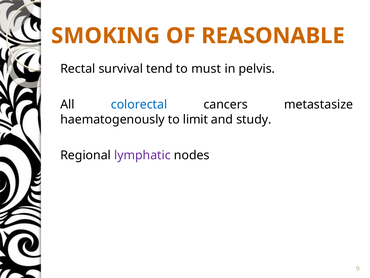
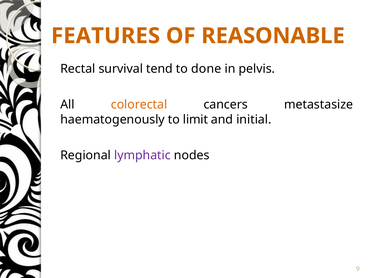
SMOKING: SMOKING -> FEATURES
must: must -> done
colorectal colour: blue -> orange
study: study -> initial
